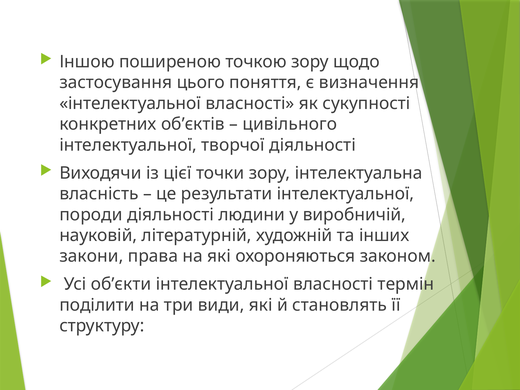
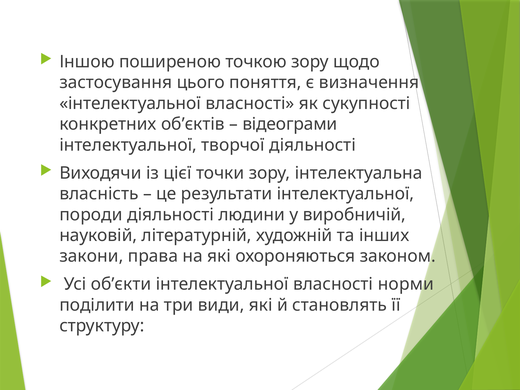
цивільного: цивільного -> відеограми
термін: термін -> норми
